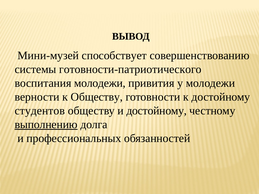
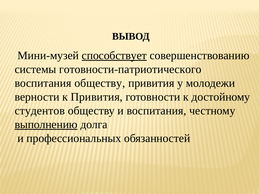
способствует underline: none -> present
воспитания молодежи: молодежи -> обществу
к Обществу: Обществу -> Привития
и достойному: достойному -> воспитания
